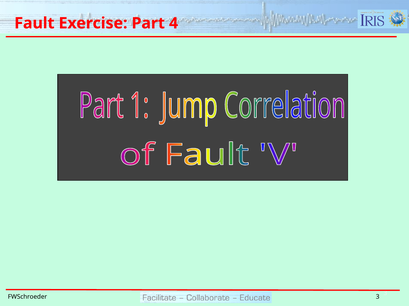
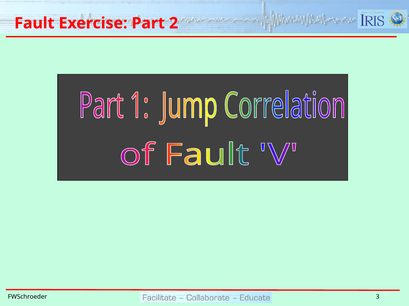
4: 4 -> 2
